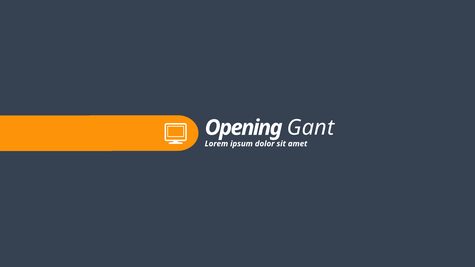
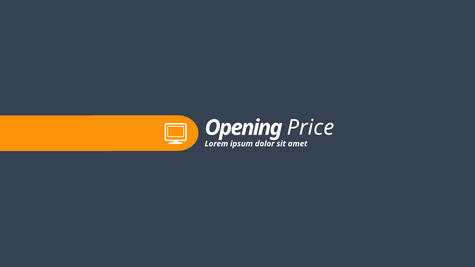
Gant: Gant -> Price
